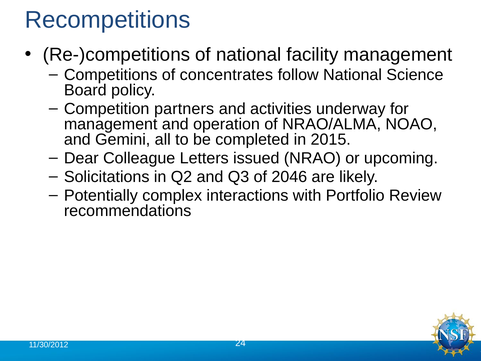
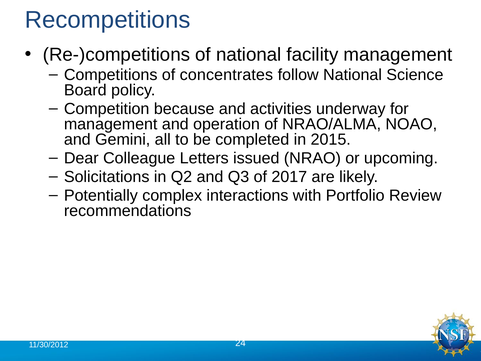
partners: partners -> because
2046: 2046 -> 2017
